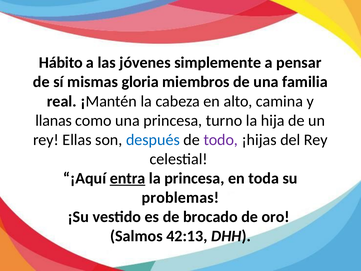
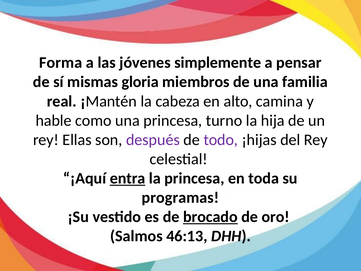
Hábito: Hábito -> Forma
llanas: llanas -> hable
después colour: blue -> purple
problemas: problemas -> programas
brocado underline: none -> present
42:13: 42:13 -> 46:13
